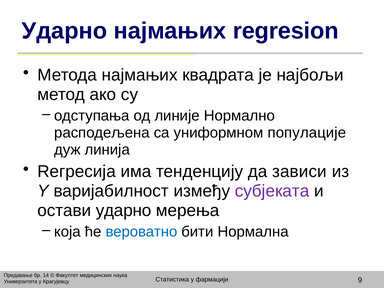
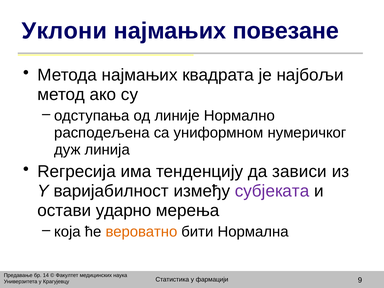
Ударно at (64, 31): Ударно -> Уклони
regresion: regresion -> повезане
популације: популације -> нумеричког
вероватно colour: blue -> orange
